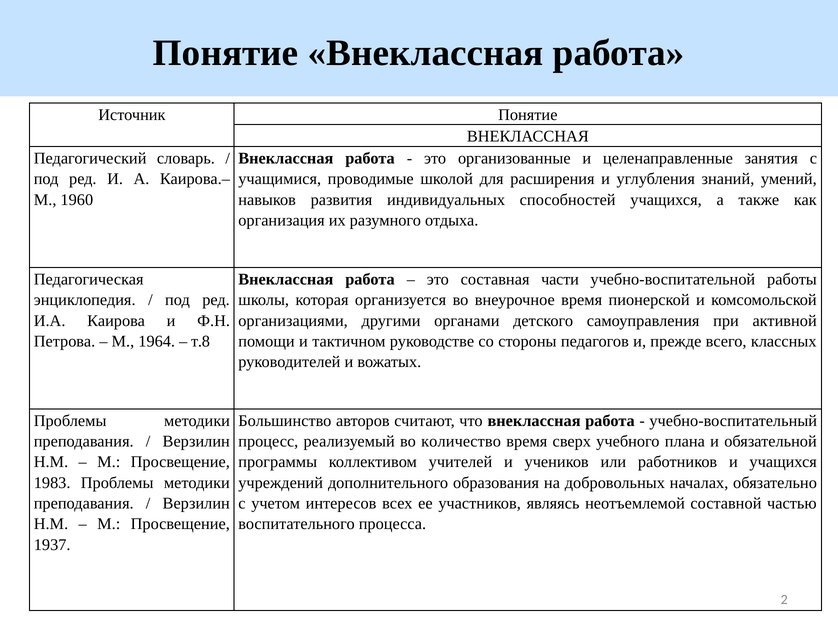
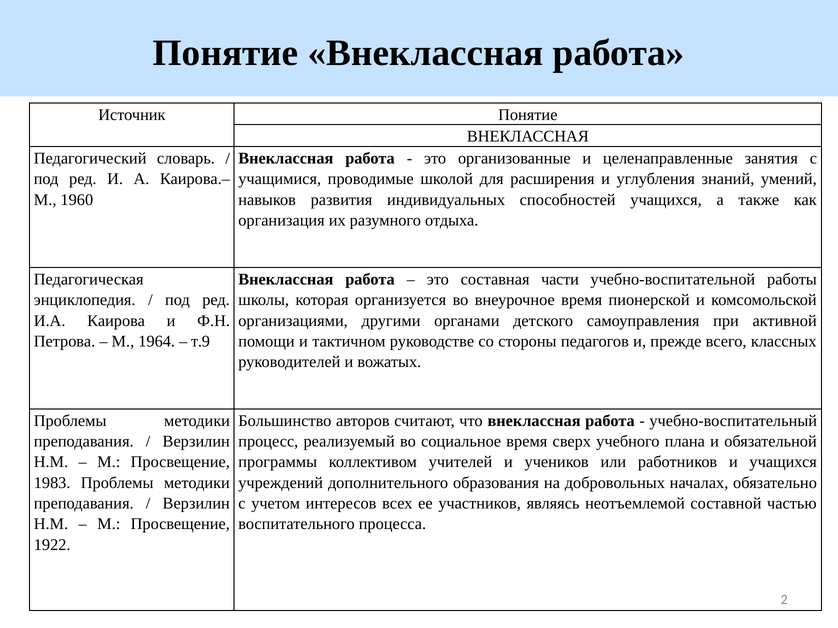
т.8: т.8 -> т.9
количество: количество -> социальное
1937: 1937 -> 1922
